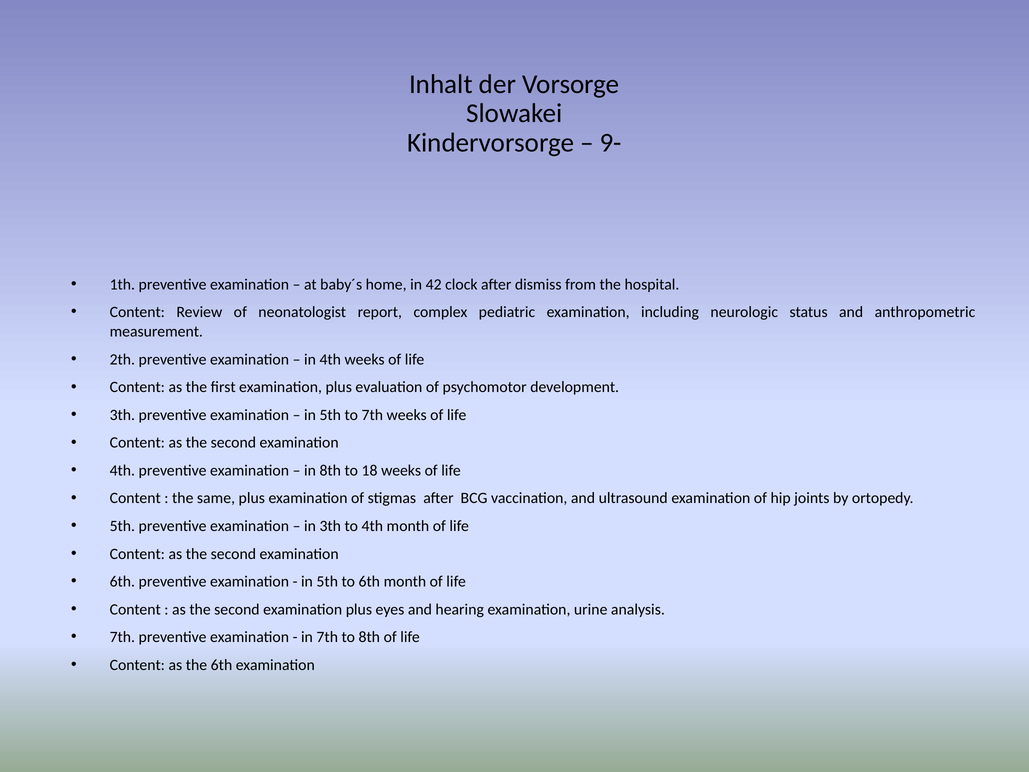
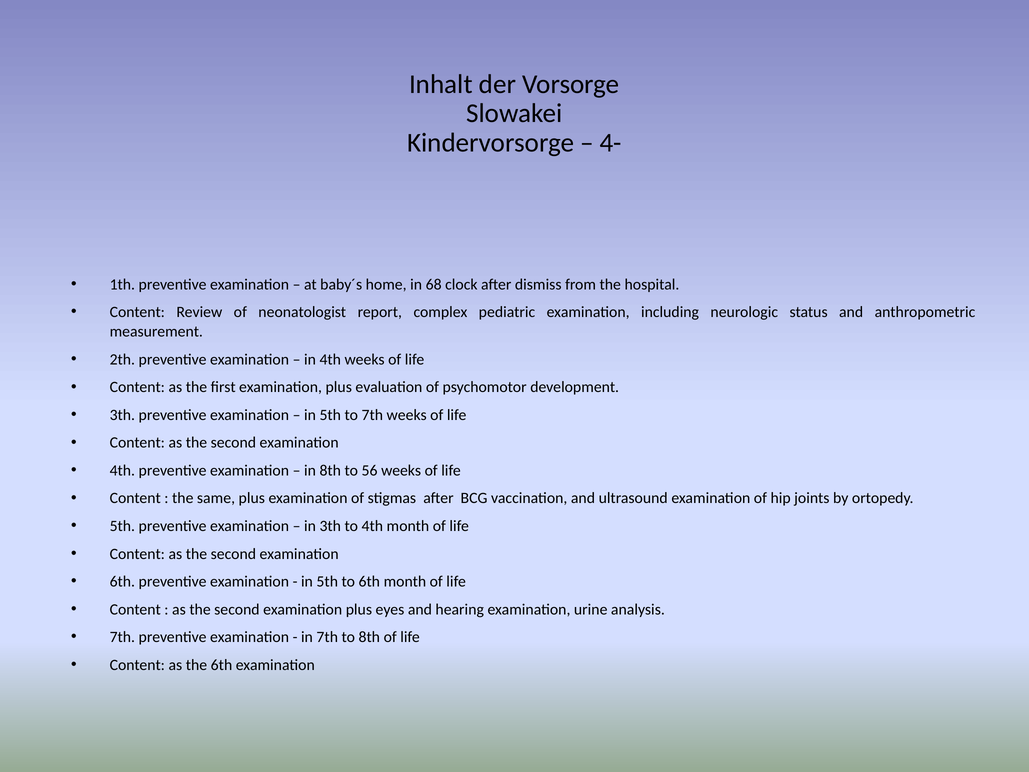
9-: 9- -> 4-
42: 42 -> 68
18: 18 -> 56
